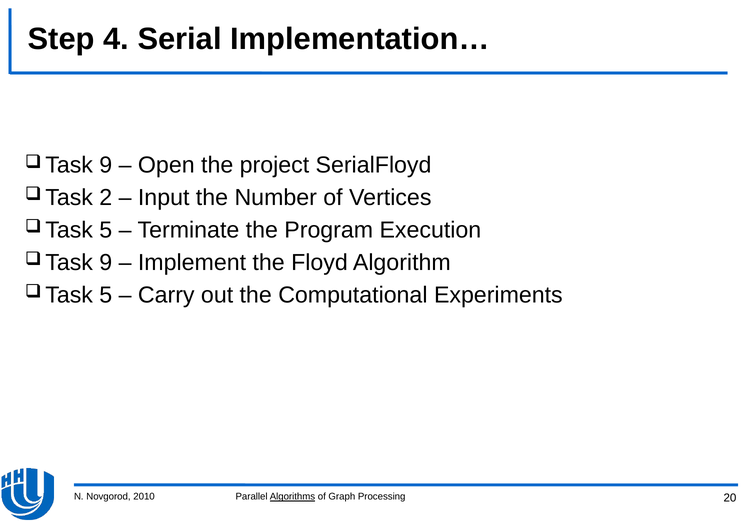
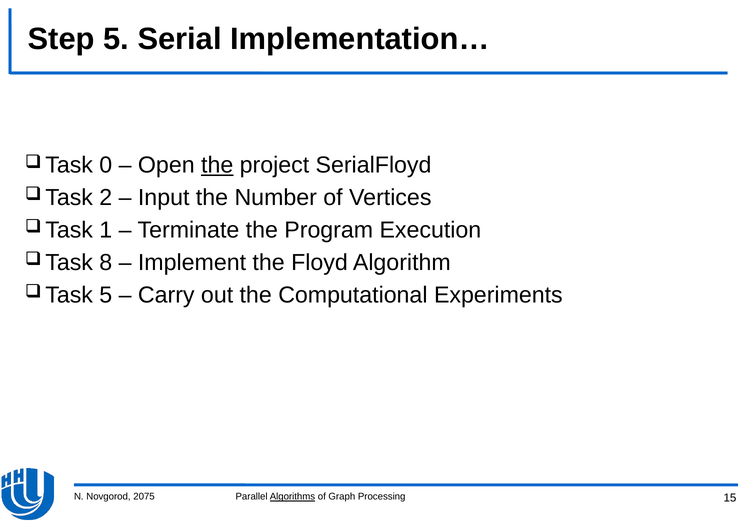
Step 4: 4 -> 5
9 at (106, 165): 9 -> 0
the at (217, 165) underline: none -> present
5 at (106, 230): 5 -> 1
9 at (106, 263): 9 -> 8
2010: 2010 -> 2075
20: 20 -> 15
